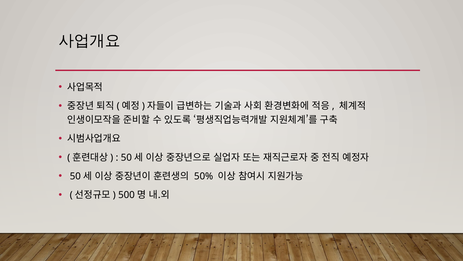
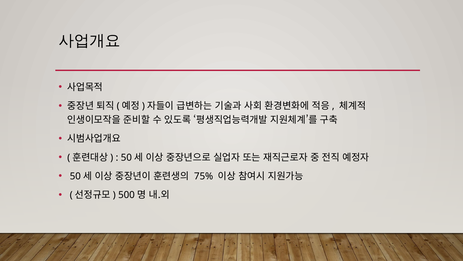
50%: 50% -> 75%
